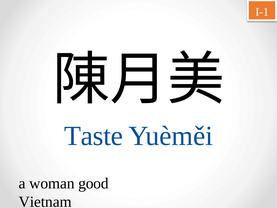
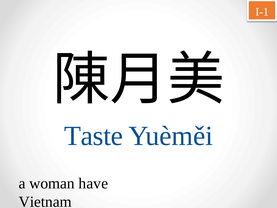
good: good -> have
